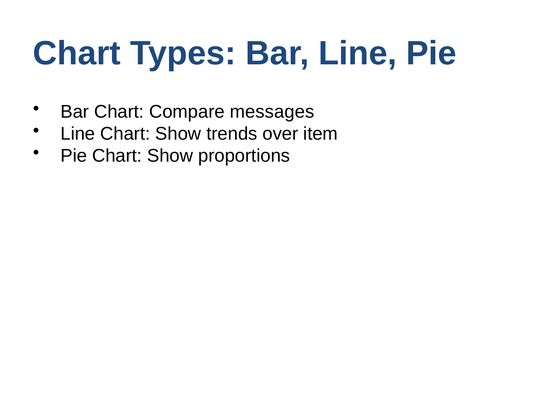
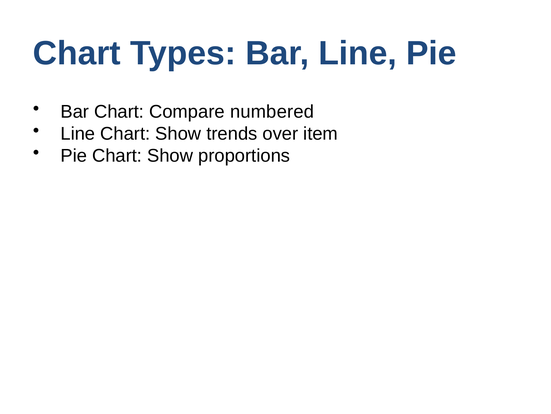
messages: messages -> numbered
